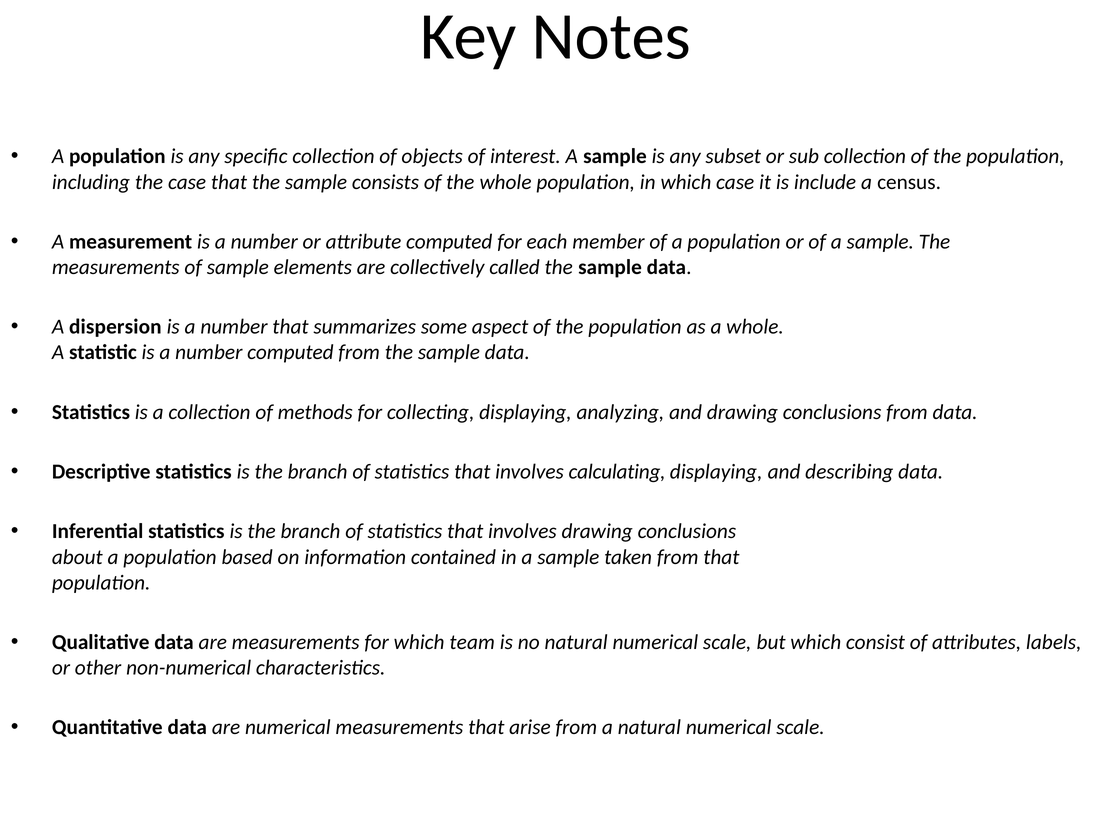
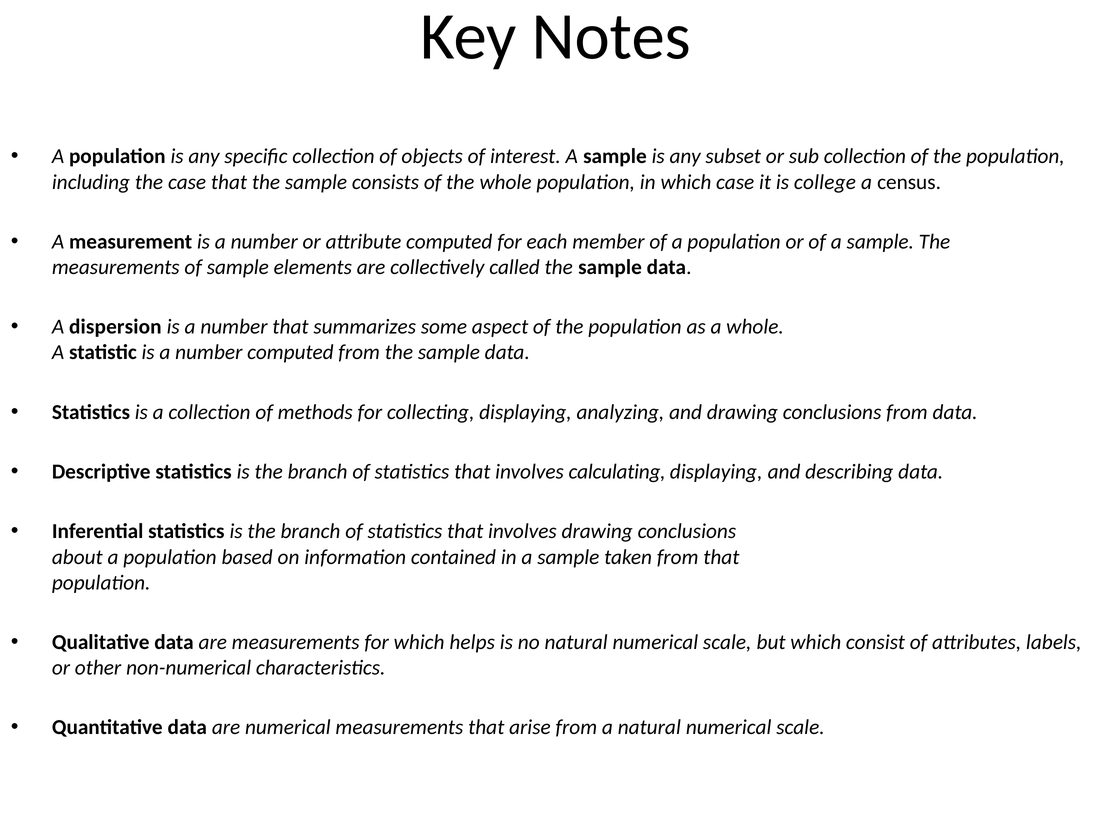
include: include -> college
team: team -> helps
